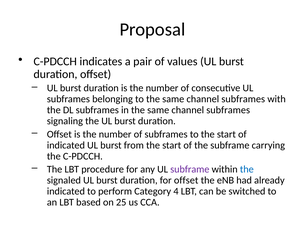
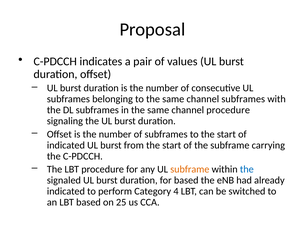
subframes at (228, 110): subframes -> procedure
subframe at (190, 169) colour: purple -> orange
for offset: offset -> based
